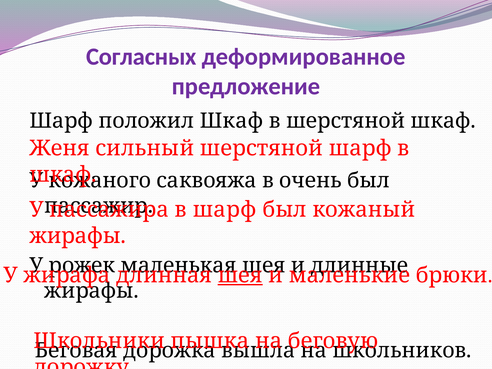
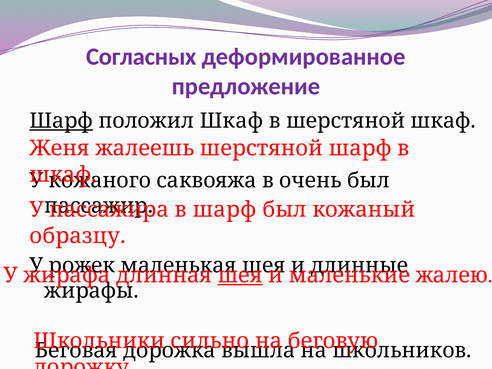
Шарф at (61, 121) underline: none -> present
сильный: сильный -> жалеешь
жирафы at (78, 236): жирафы -> образцу
брюки: брюки -> жалею
пышка: пышка -> сильно
